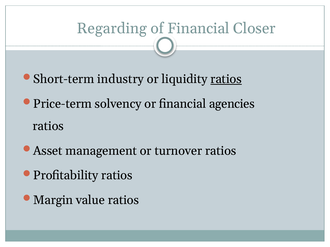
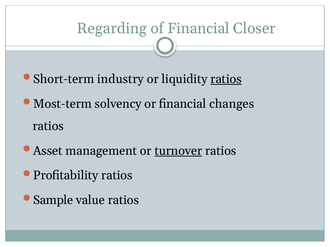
Price-term: Price-term -> Most-term
agencies: agencies -> changes
turnover underline: none -> present
Margin: Margin -> Sample
